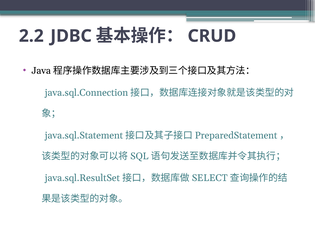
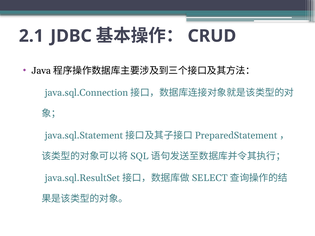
2.2: 2.2 -> 2.1
